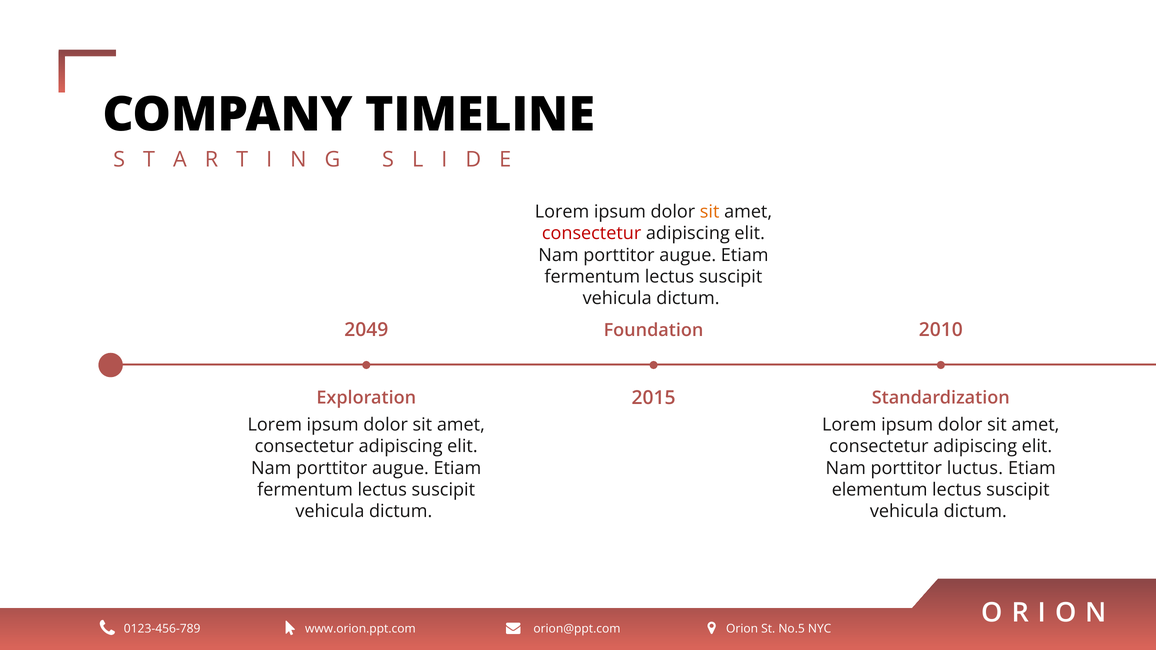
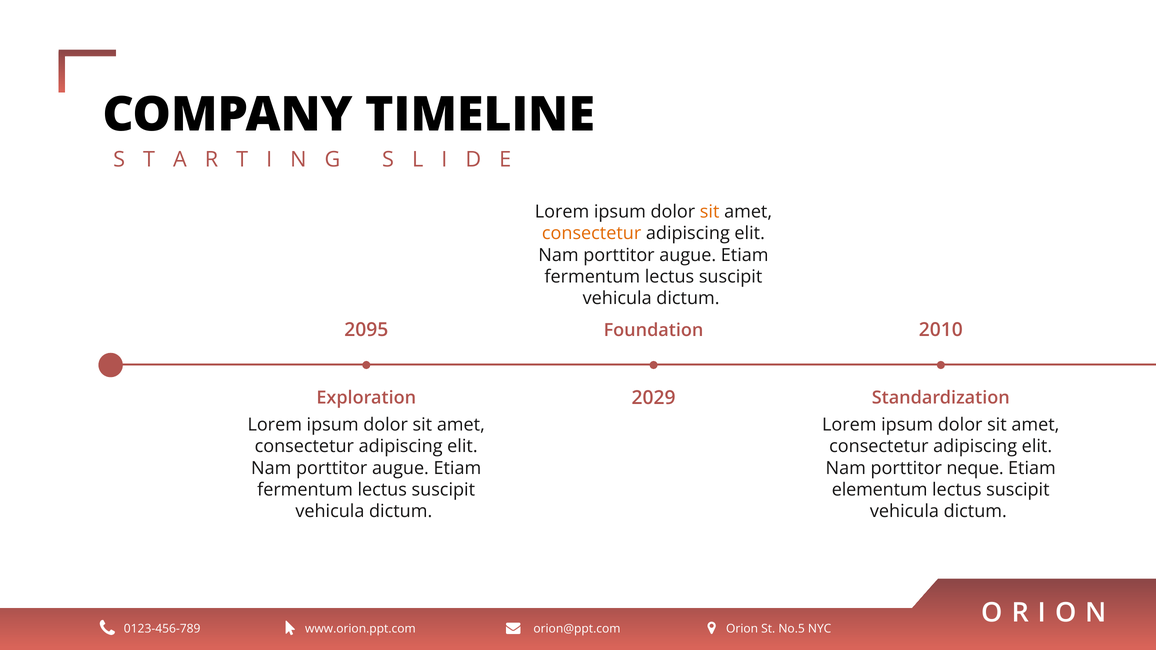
consectetur at (592, 234) colour: red -> orange
2049: 2049 -> 2095
2015: 2015 -> 2029
luctus: luctus -> neque
